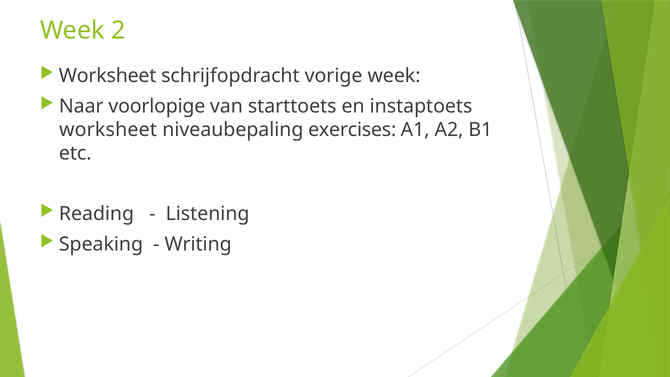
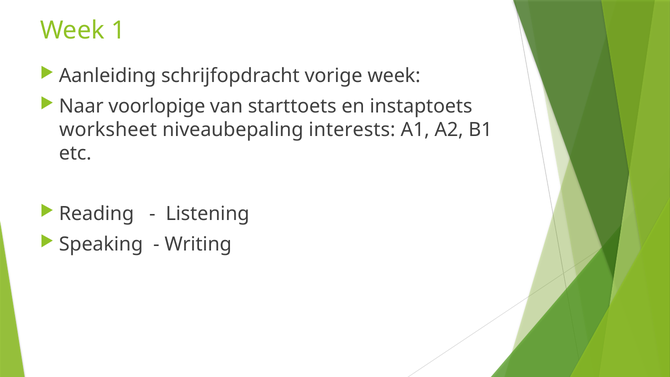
2: 2 -> 1
Worksheet at (108, 76): Worksheet -> Aanleiding
exercises: exercises -> interests
